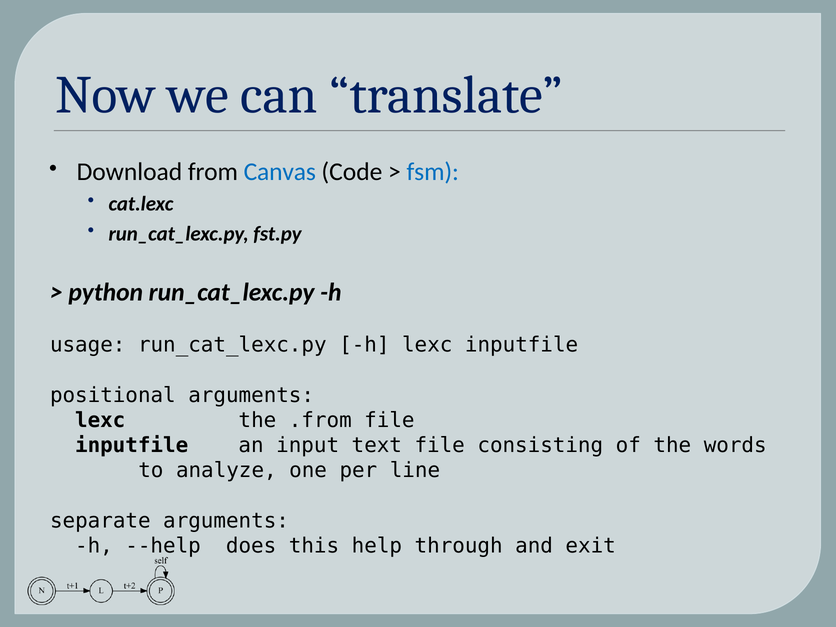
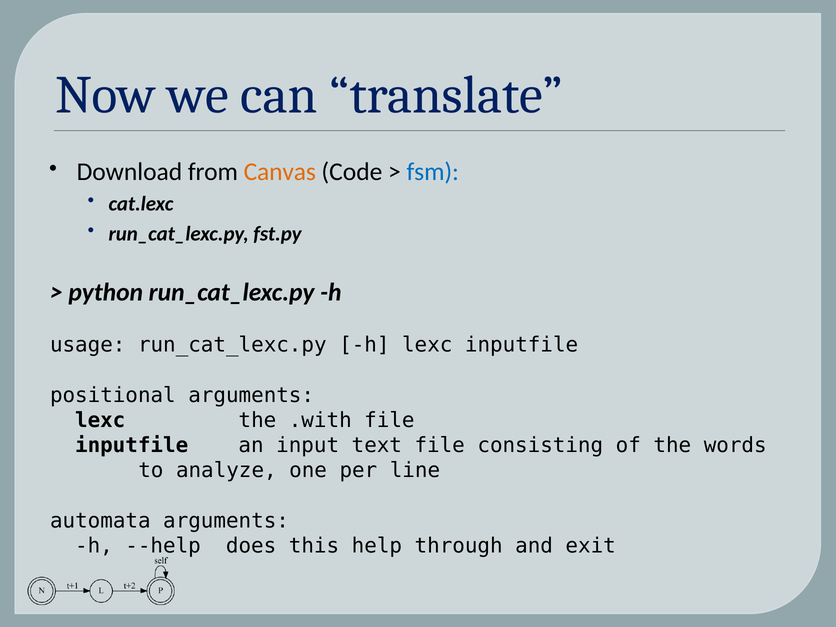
Canvas colour: blue -> orange
.from: .from -> .with
separate: separate -> automata
